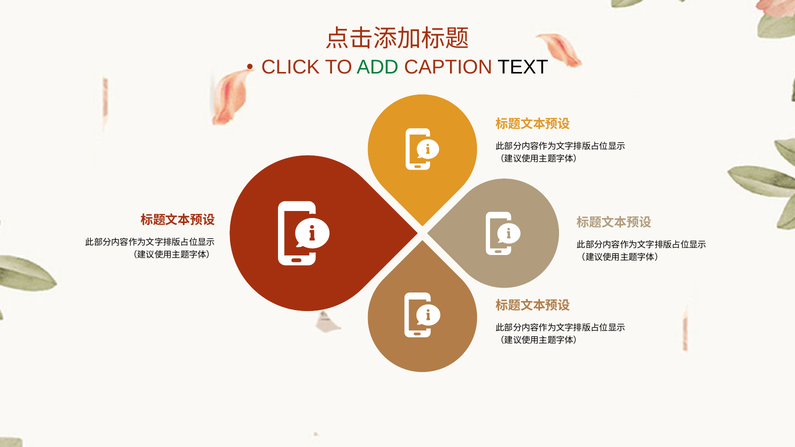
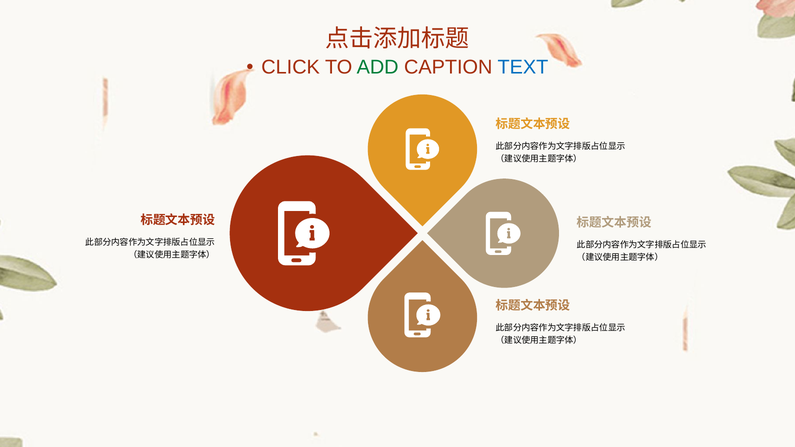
TEXT colour: black -> blue
